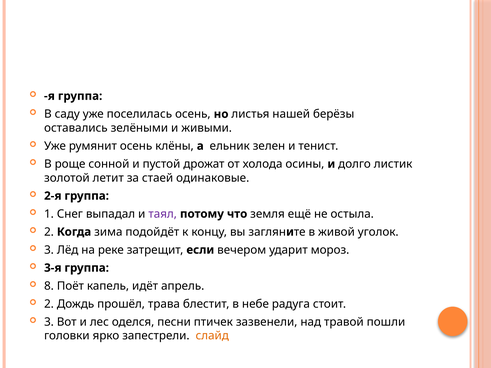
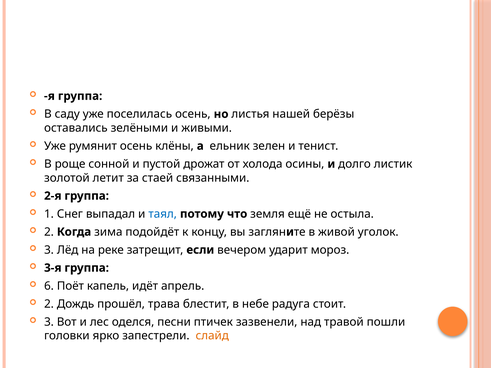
одинаковые: одинаковые -> связанными
таял colour: purple -> blue
8: 8 -> 6
